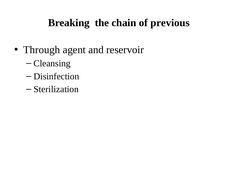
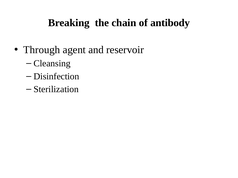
previous: previous -> antibody
